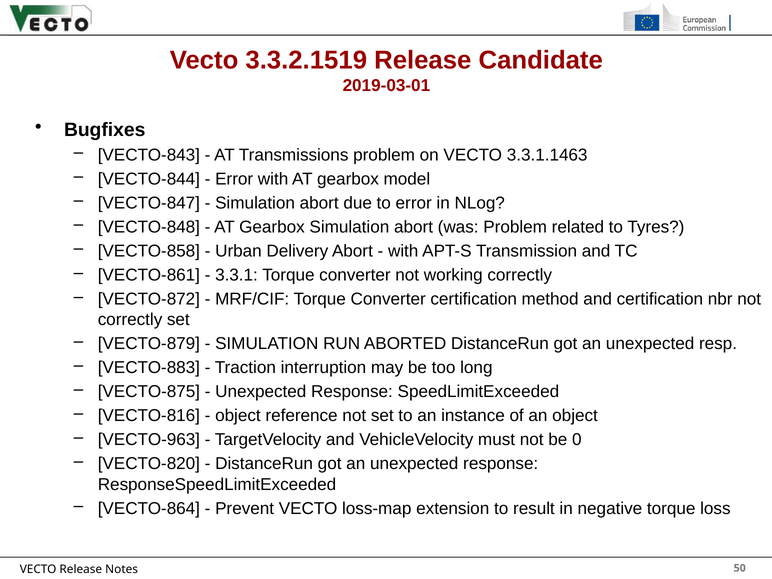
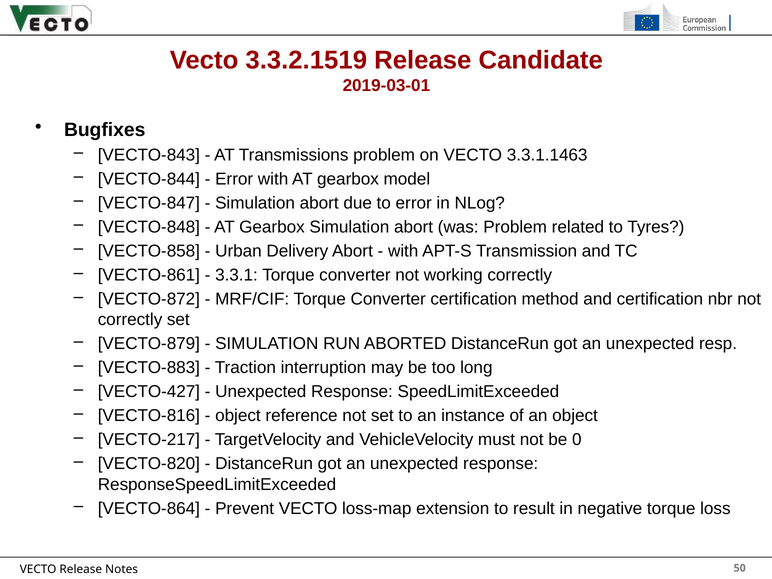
VECTO-875: VECTO-875 -> VECTO-427
VECTO-963: VECTO-963 -> VECTO-217
